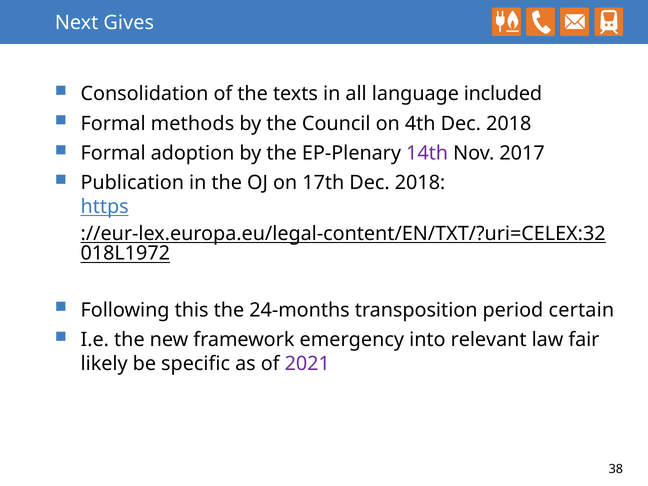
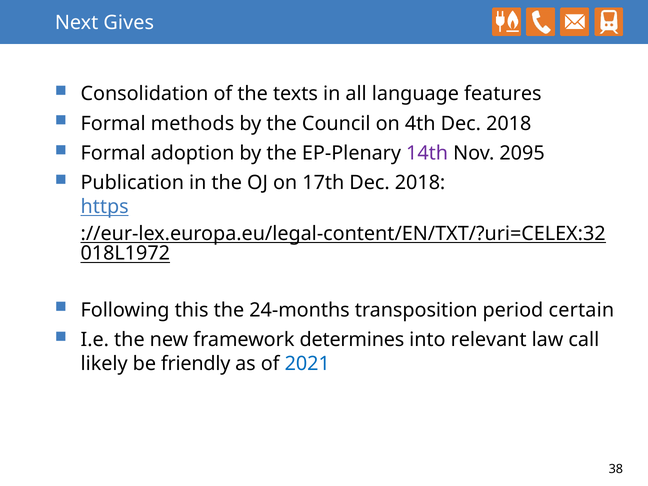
included: included -> features
2017: 2017 -> 2095
emergency: emergency -> determines
fair: fair -> call
specific: specific -> friendly
2021 colour: purple -> blue
